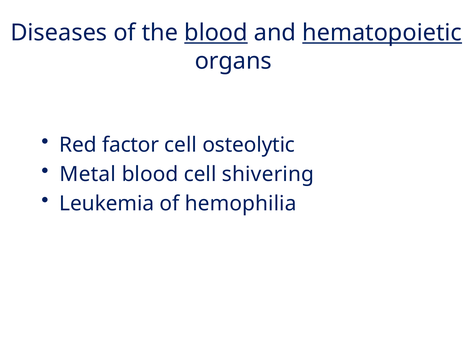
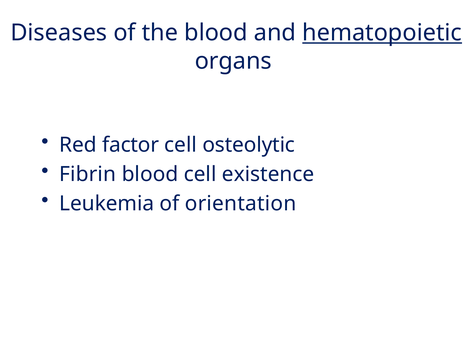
blood at (216, 33) underline: present -> none
Metal: Metal -> Fibrin
shivering: shivering -> existence
hemophilia: hemophilia -> orientation
